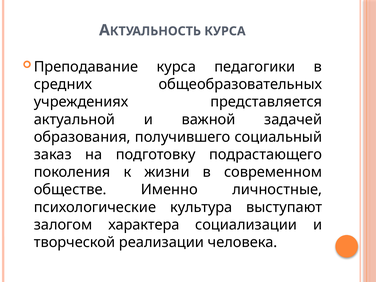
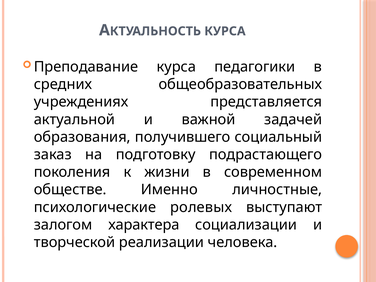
культура: культура -> ролевых
